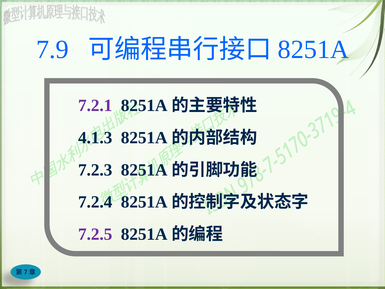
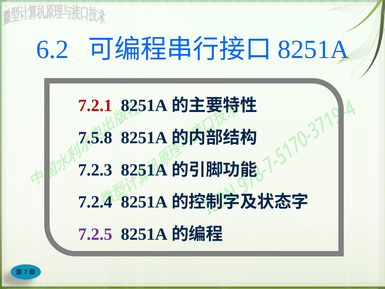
7.9: 7.9 -> 6.2
7.2.1 colour: purple -> red
4.1.3: 4.1.3 -> 7.5.8
